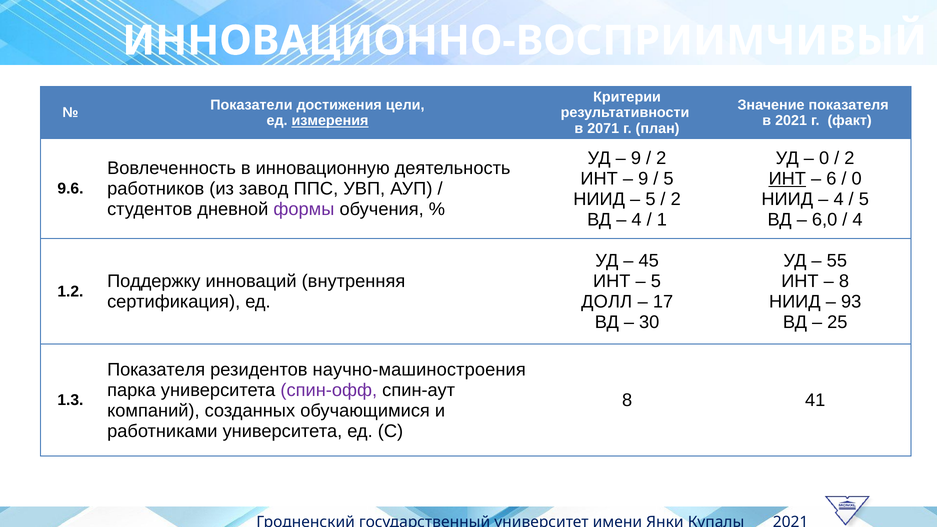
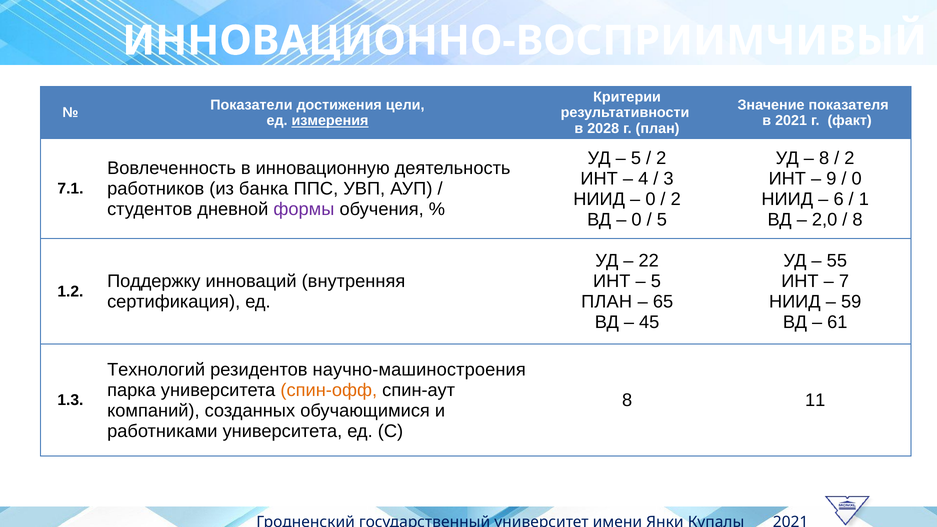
2071: 2071 -> 2028
9 at (636, 158): 9 -> 5
0 at (824, 158): 0 -> 8
9 at (643, 179): 9 -> 4
5 at (669, 179): 5 -> 3
ИНТ at (787, 179) underline: present -> none
6: 6 -> 9
завод: завод -> банка
9.6: 9.6 -> 7.1
5 at (650, 199): 5 -> 0
4 at (839, 199): 4 -> 6
5 at (864, 199): 5 -> 1
4 at (637, 220): 4 -> 0
1 at (662, 220): 1 -> 5
6,0: 6,0 -> 2,0
4 at (857, 220): 4 -> 8
45: 45 -> 22
8 at (844, 281): 8 -> 7
ДОЛЛ at (607, 302): ДОЛЛ -> ПЛАН
17: 17 -> 65
93: 93 -> 59
30: 30 -> 45
25: 25 -> 61
Показателя at (156, 370): Показателя -> Технологий
спин-офф colour: purple -> orange
41: 41 -> 11
